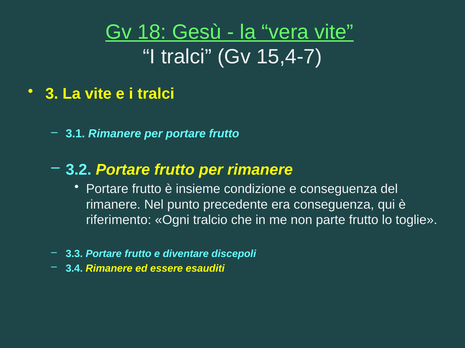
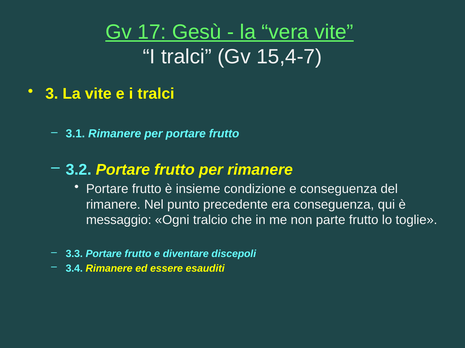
18: 18 -> 17
riferimento: riferimento -> messaggio
